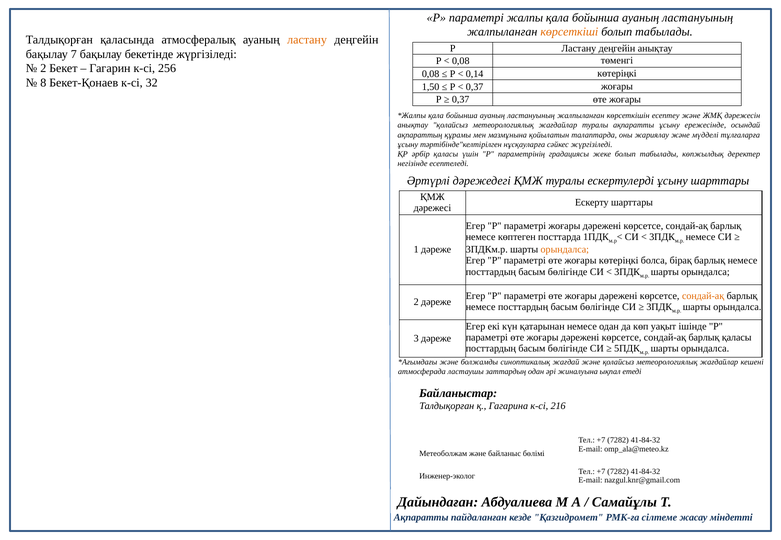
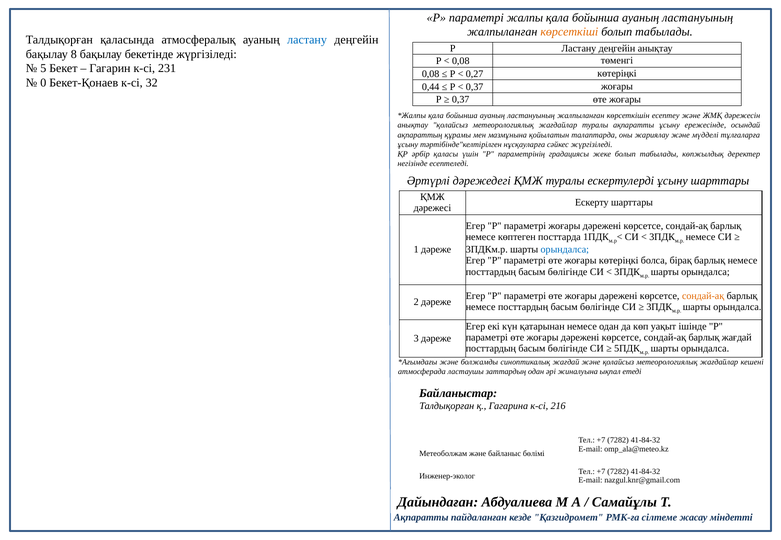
ластану at (307, 40) colour: orange -> blue
7: 7 -> 8
2 at (43, 69): 2 -> 5
256: 256 -> 231
0,14: 0,14 -> 0,27
8: 8 -> 0
1,50: 1,50 -> 0,44
орындалса at (565, 250) colour: orange -> blue
барлық қаласы: қаласы -> жағдай
